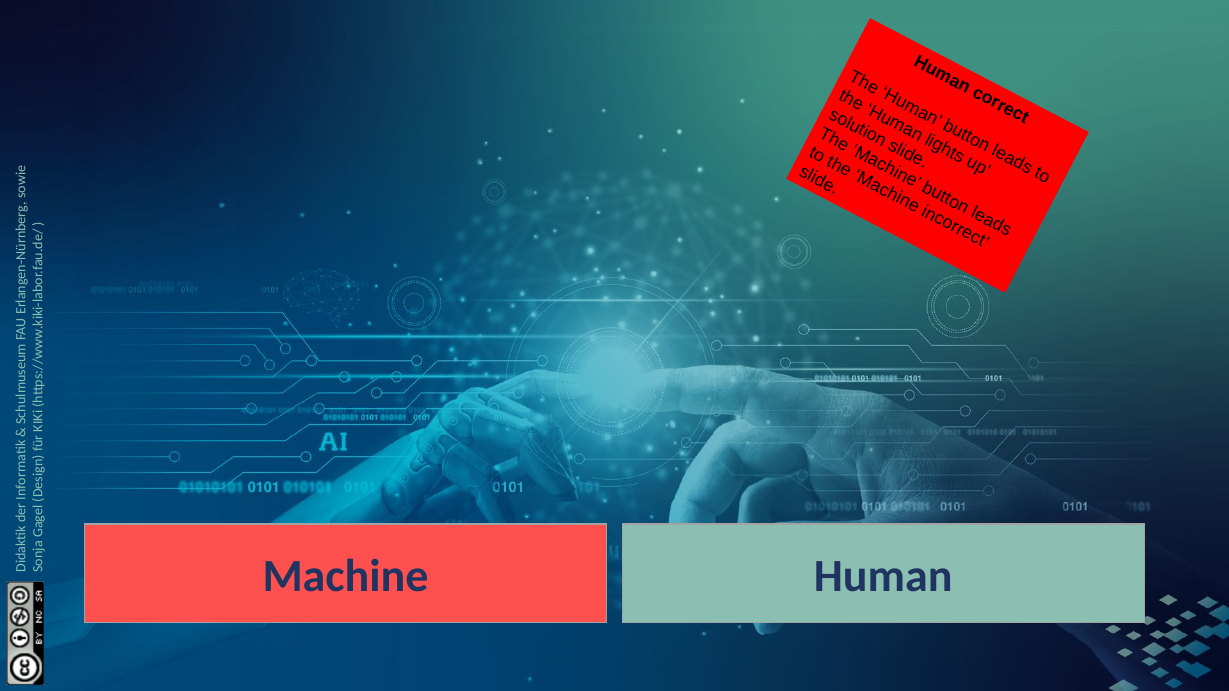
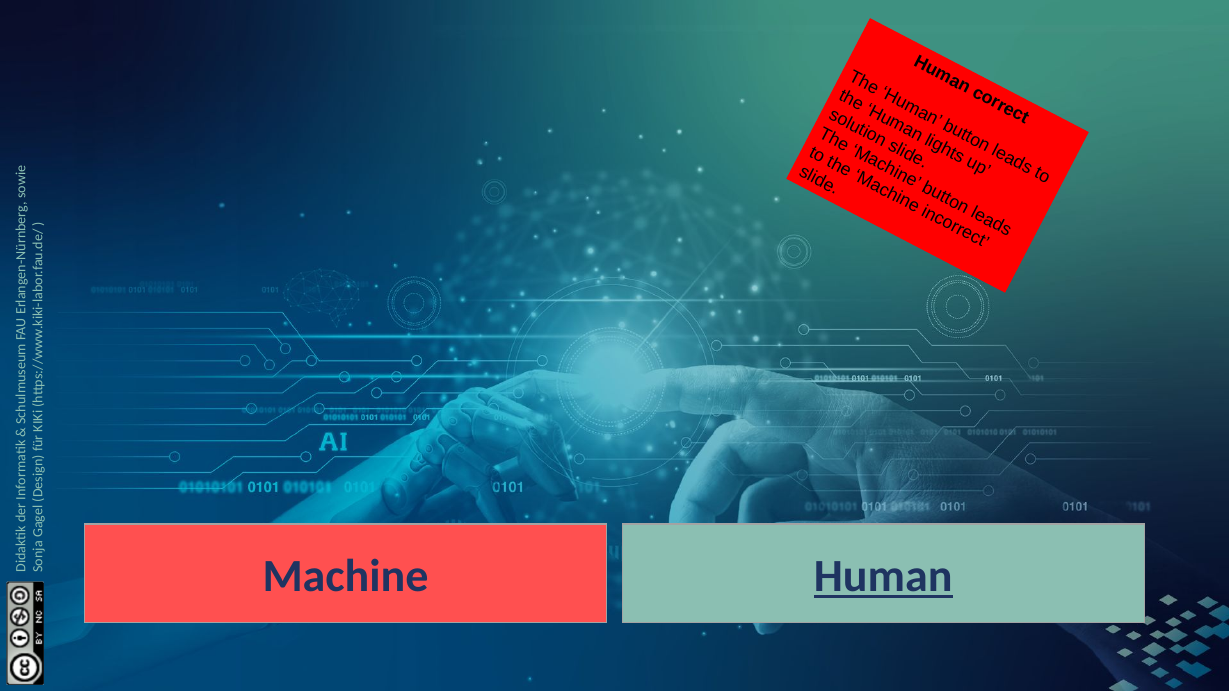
Human underline: none -> present
